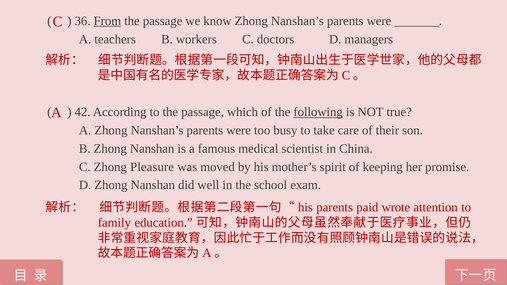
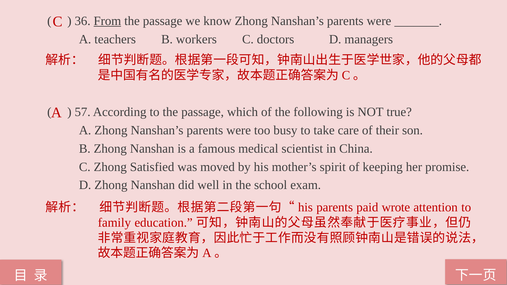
42: 42 -> 57
following underline: present -> none
Pleasure: Pleasure -> Satisfied
